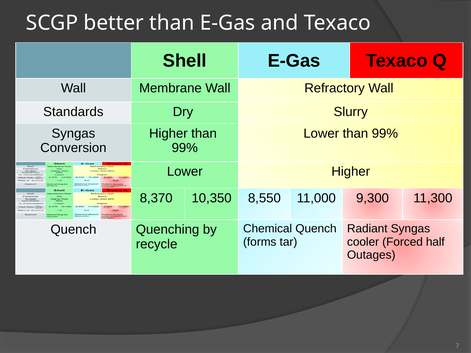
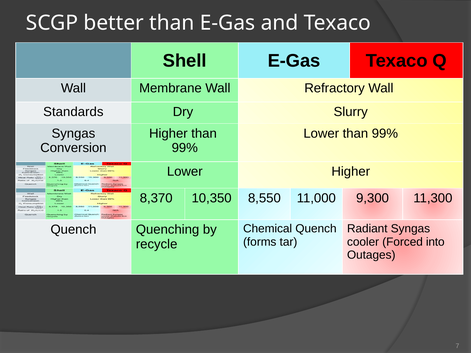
half: half -> into
